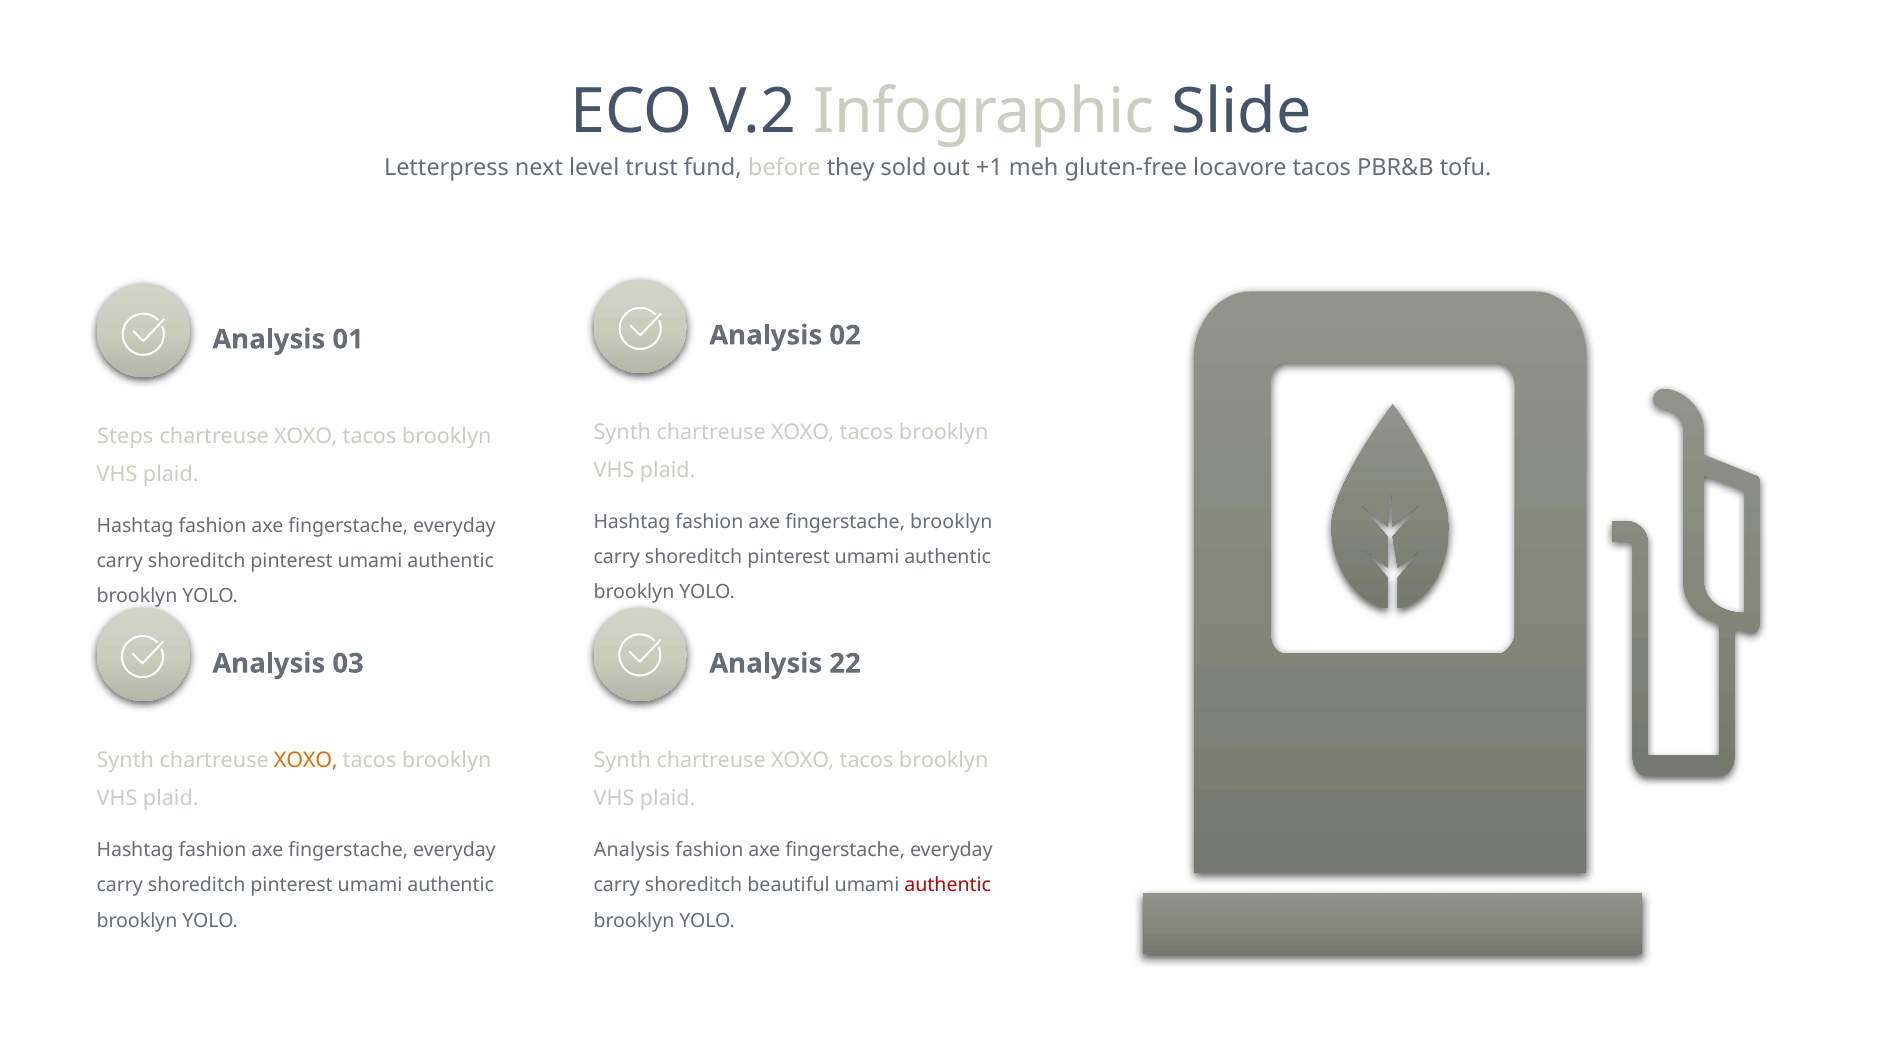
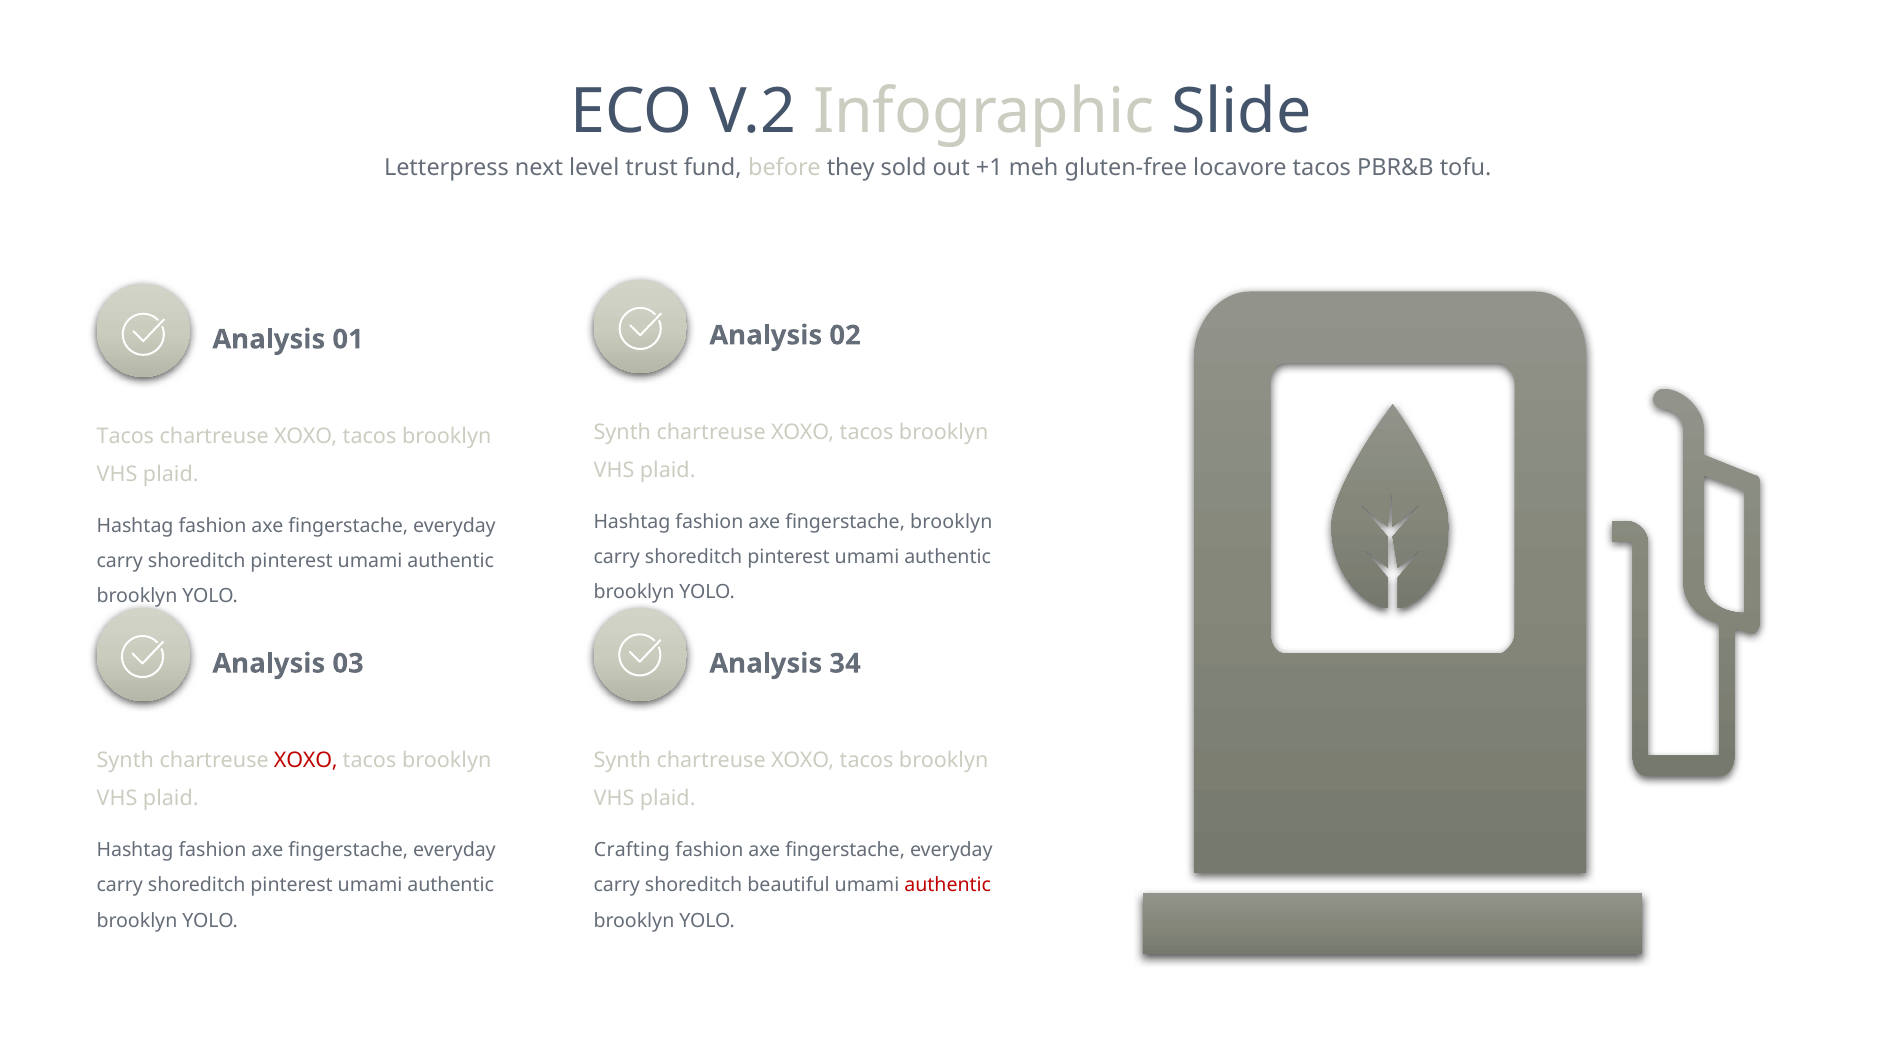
Steps at (125, 436): Steps -> Tacos
22: 22 -> 34
XOXO at (306, 760) colour: orange -> red
Analysis at (632, 850): Analysis -> Crafting
